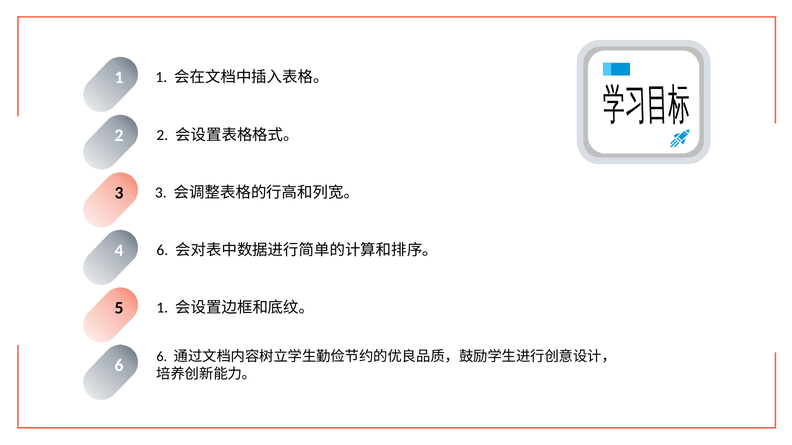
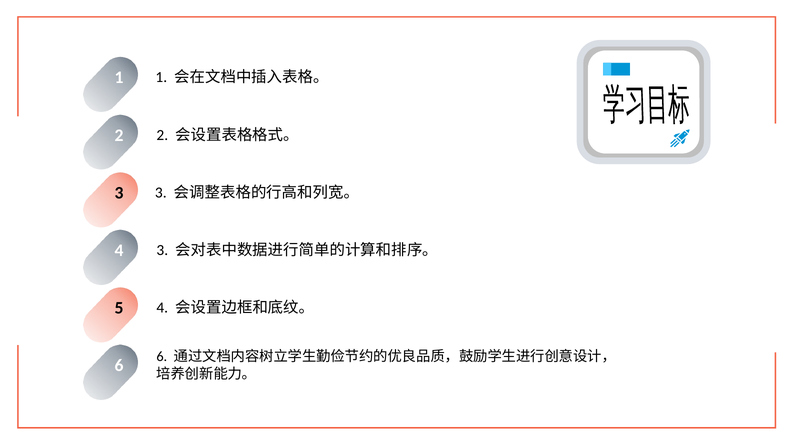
4 6: 6 -> 3
5 1: 1 -> 4
